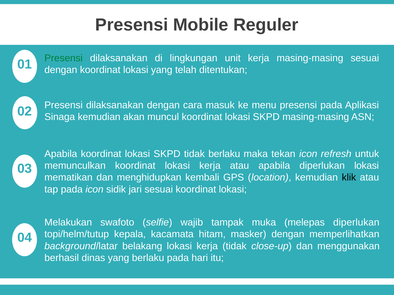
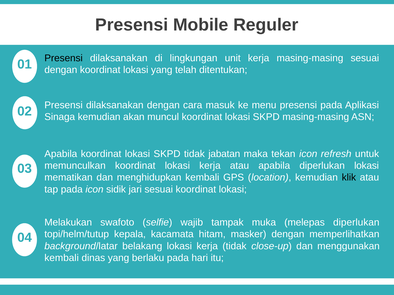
Presensi at (64, 58) colour: green -> black
tidak berlaku: berlaku -> jabatan
berhasil at (62, 258): berhasil -> kembali
